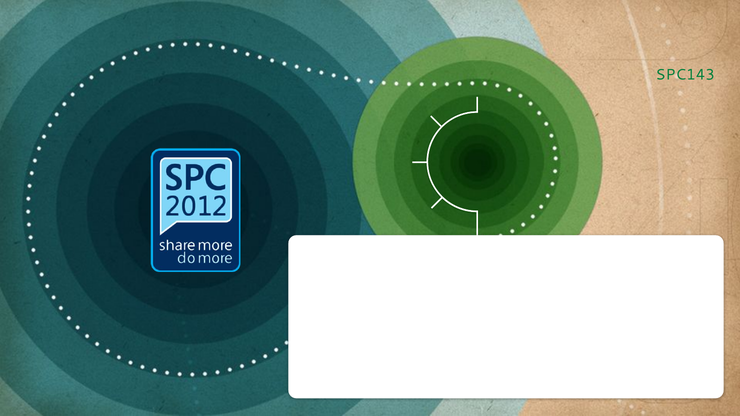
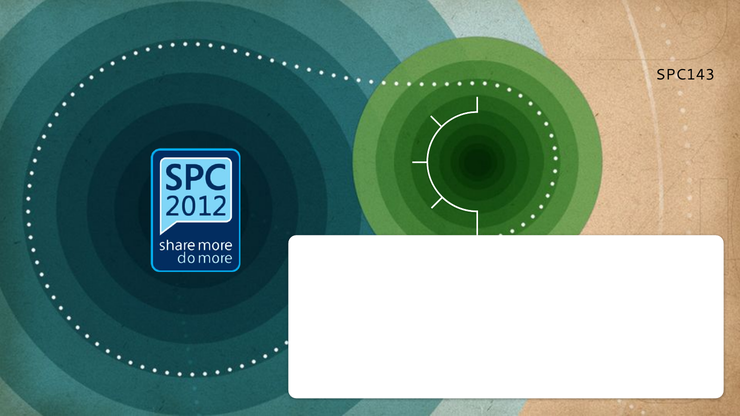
SPC143 colour: green -> black
